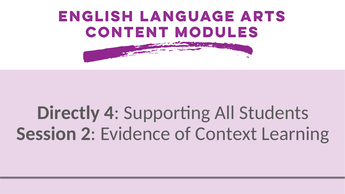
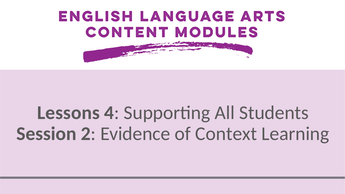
Directly: Directly -> Lessons
